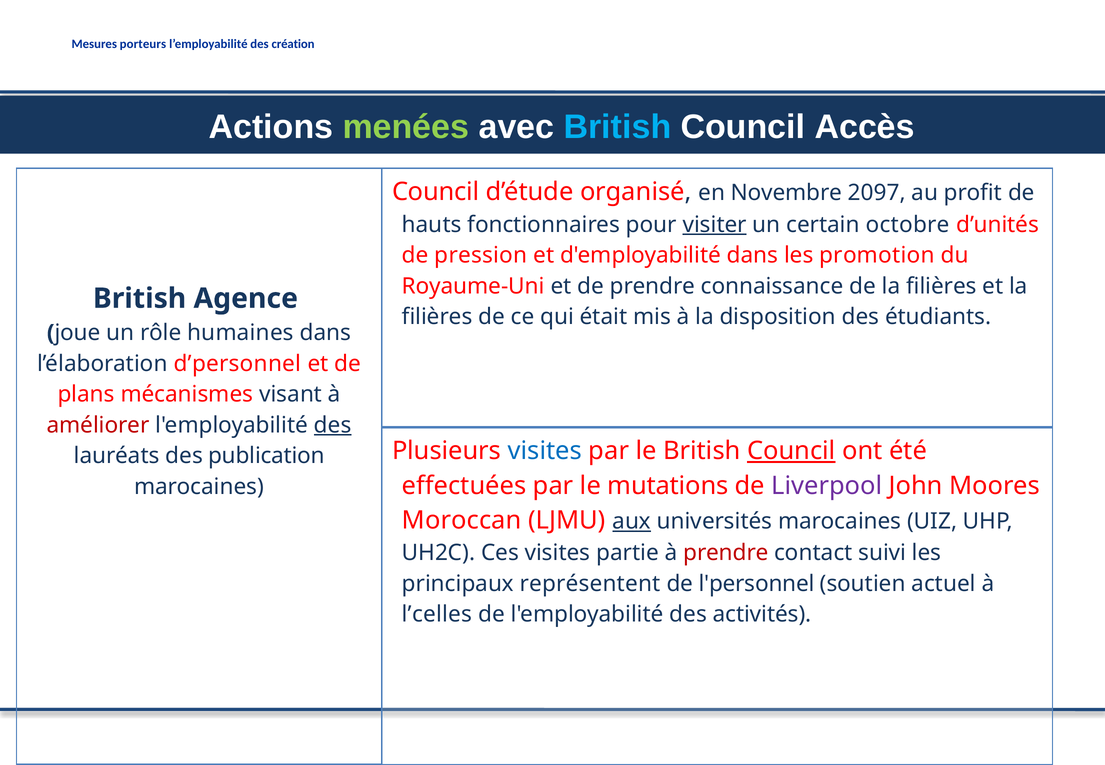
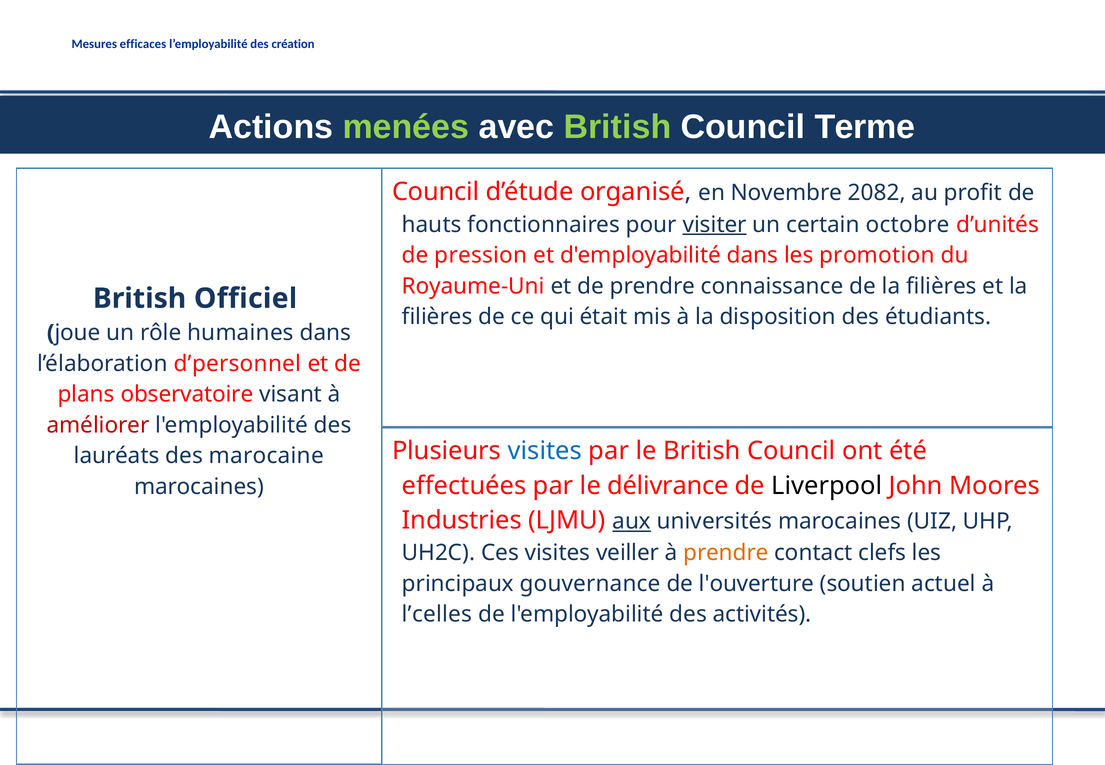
porteurs: porteurs -> efficaces
British at (617, 127) colour: light blue -> light green
Accès: Accès -> Terme
2097: 2097 -> 2082
Agence: Agence -> Officiel
mécanismes: mécanismes -> observatoire
des at (333, 425) underline: present -> none
Council at (791, 451) underline: present -> none
publication: publication -> marocaine
mutations: mutations -> délivrance
Liverpool colour: purple -> black
Moroccan: Moroccan -> Industries
partie: partie -> veiller
prendre at (726, 553) colour: red -> orange
suivi: suivi -> clefs
représentent: représentent -> gouvernance
l'personnel: l'personnel -> l'ouverture
